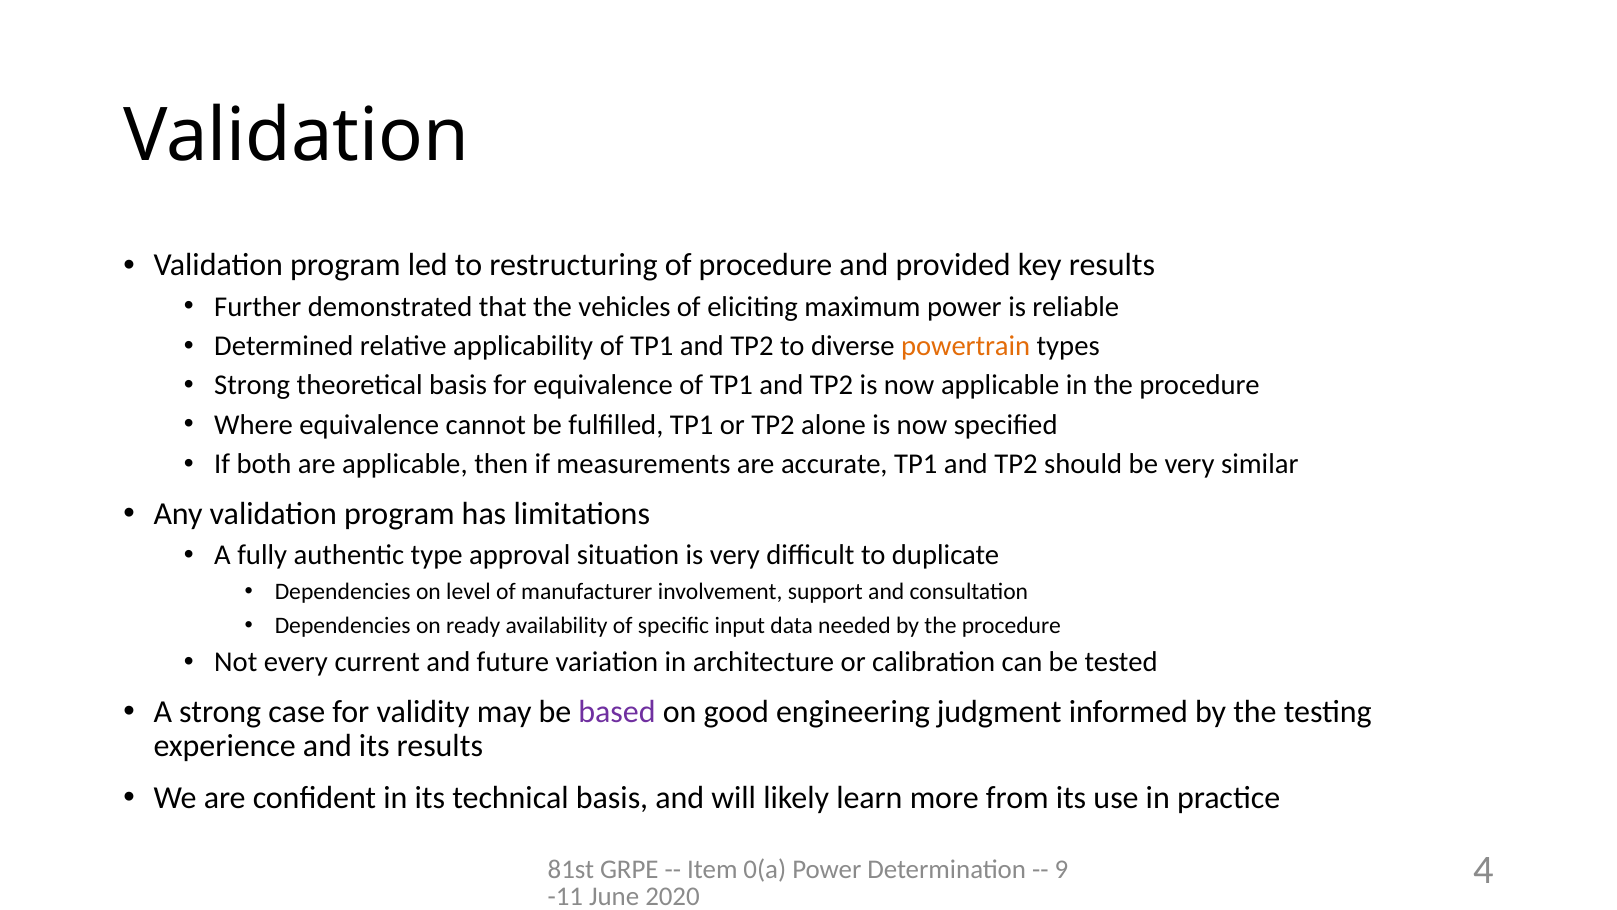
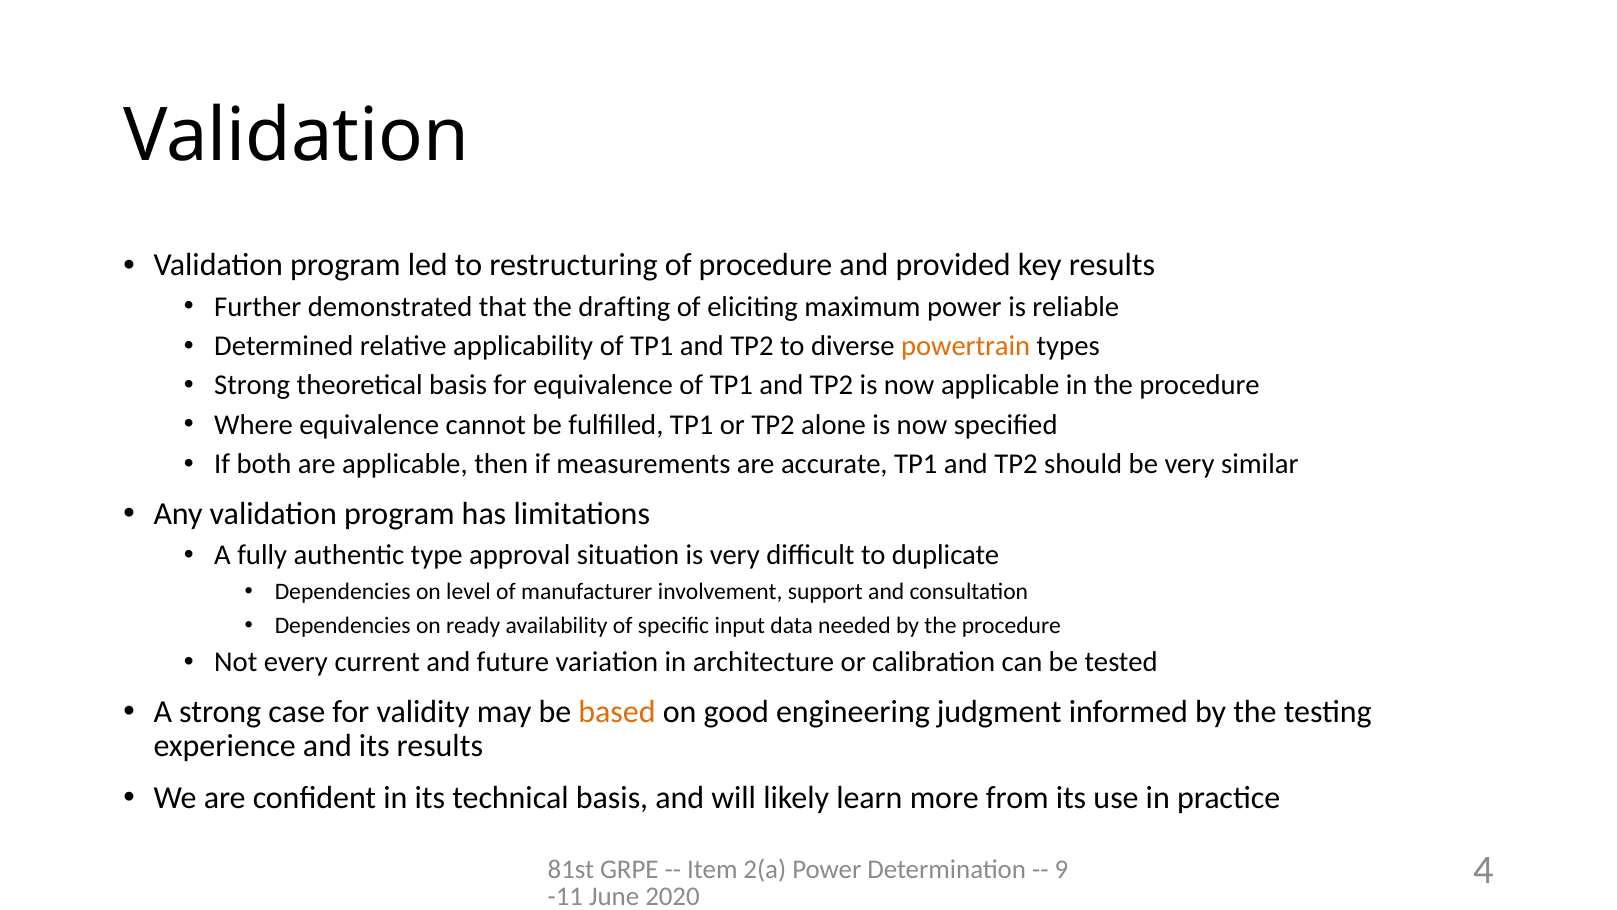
vehicles: vehicles -> drafting
based colour: purple -> orange
0(a: 0(a -> 2(a
